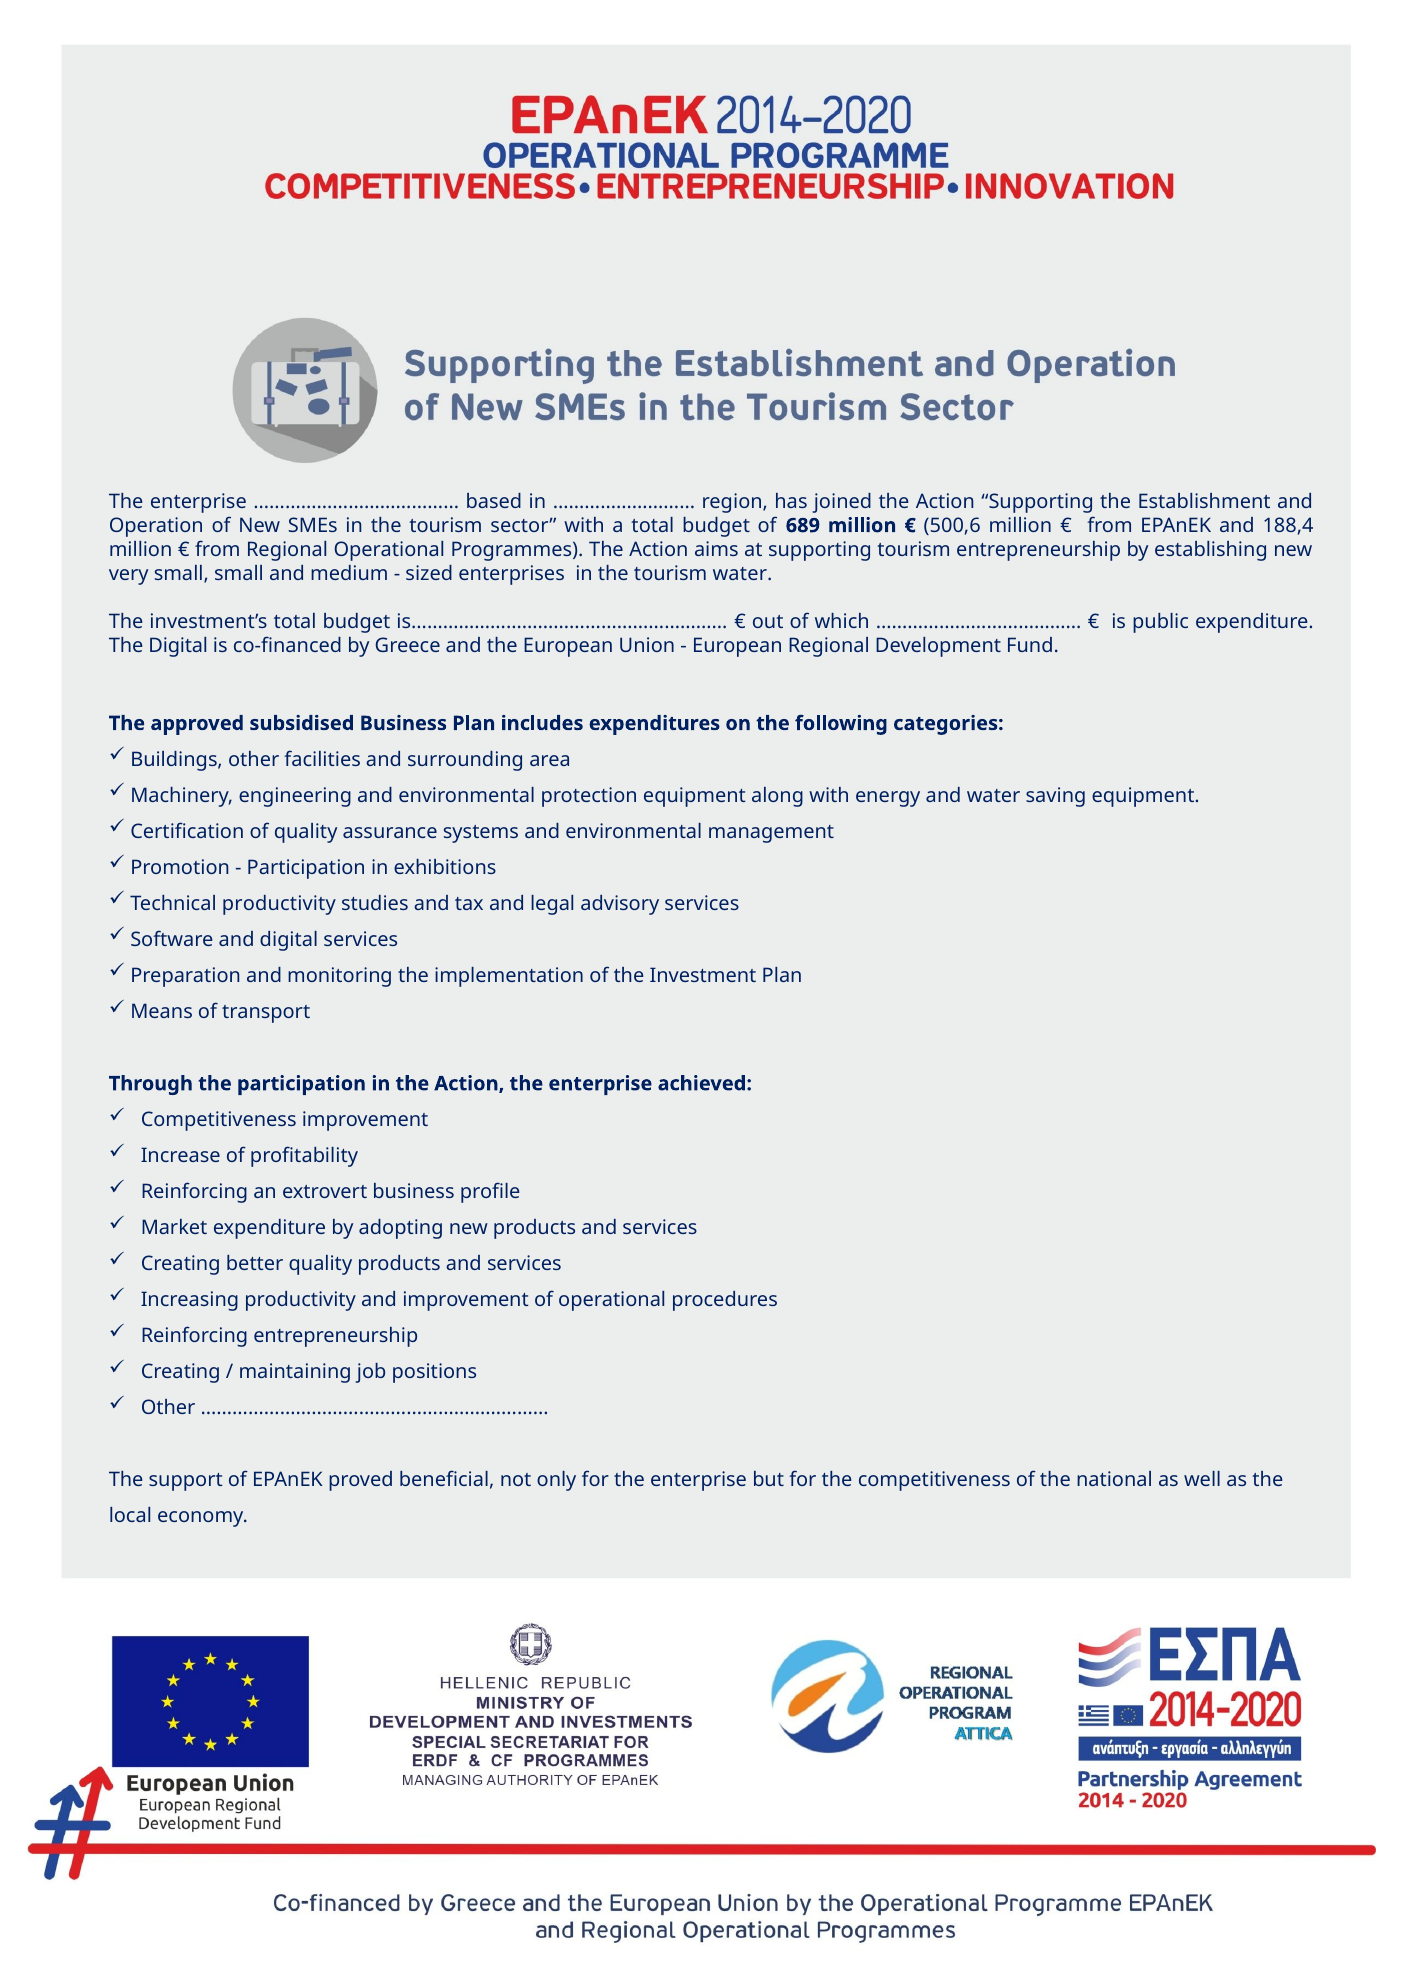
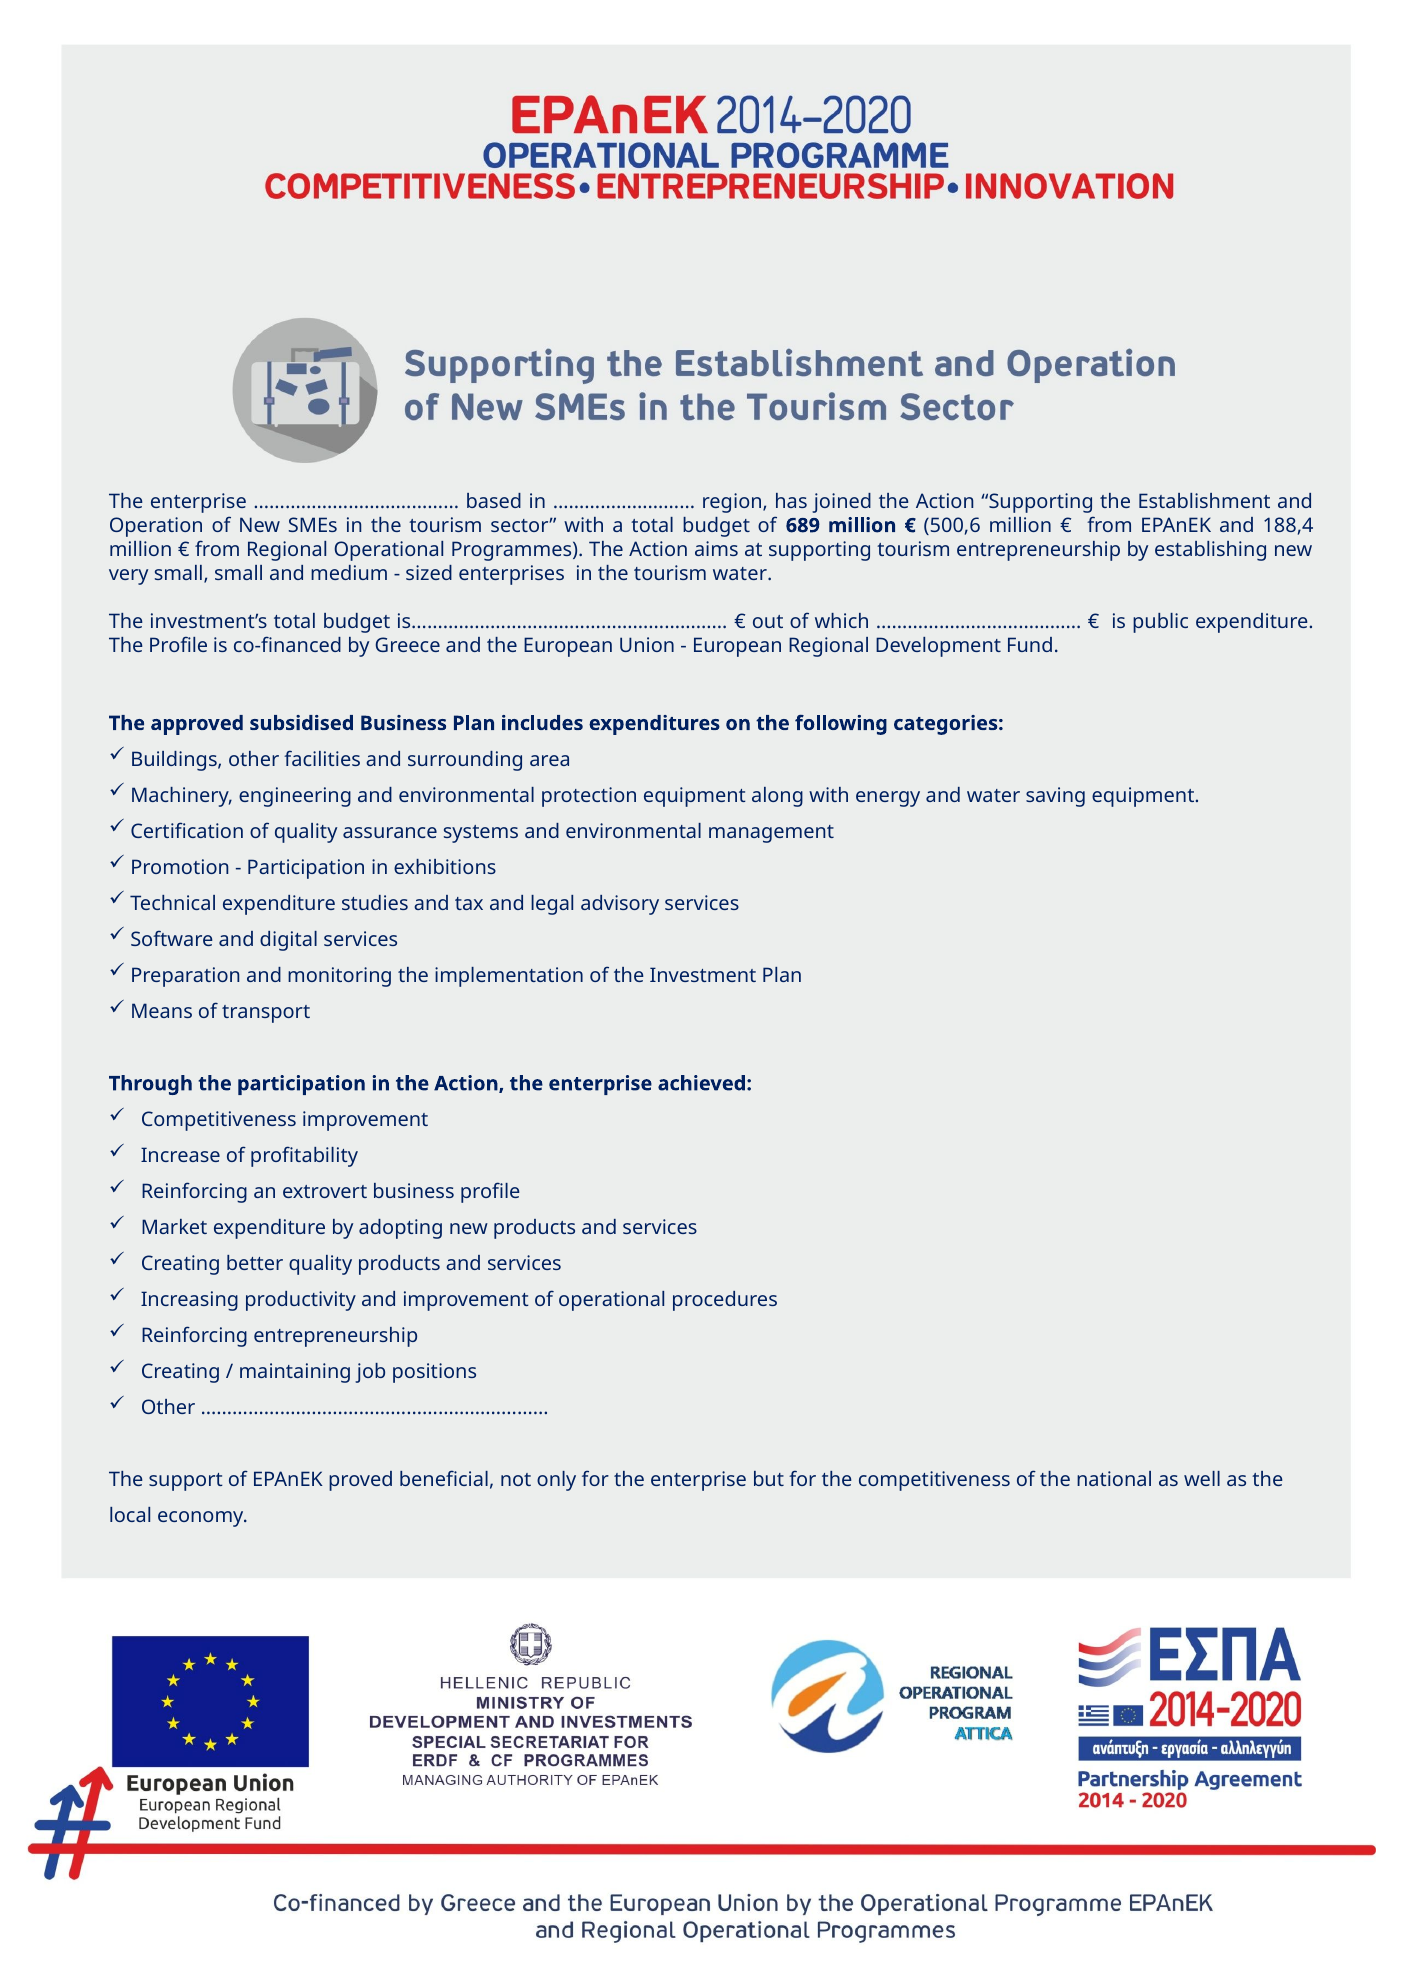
The Digital: Digital -> Profile
Technical productivity: productivity -> expenditure
